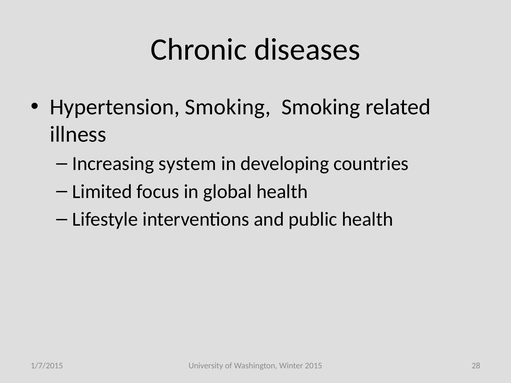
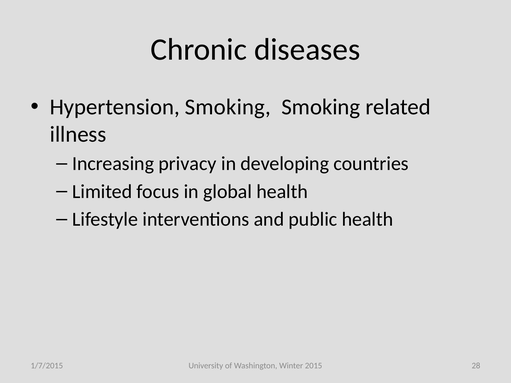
system: system -> privacy
